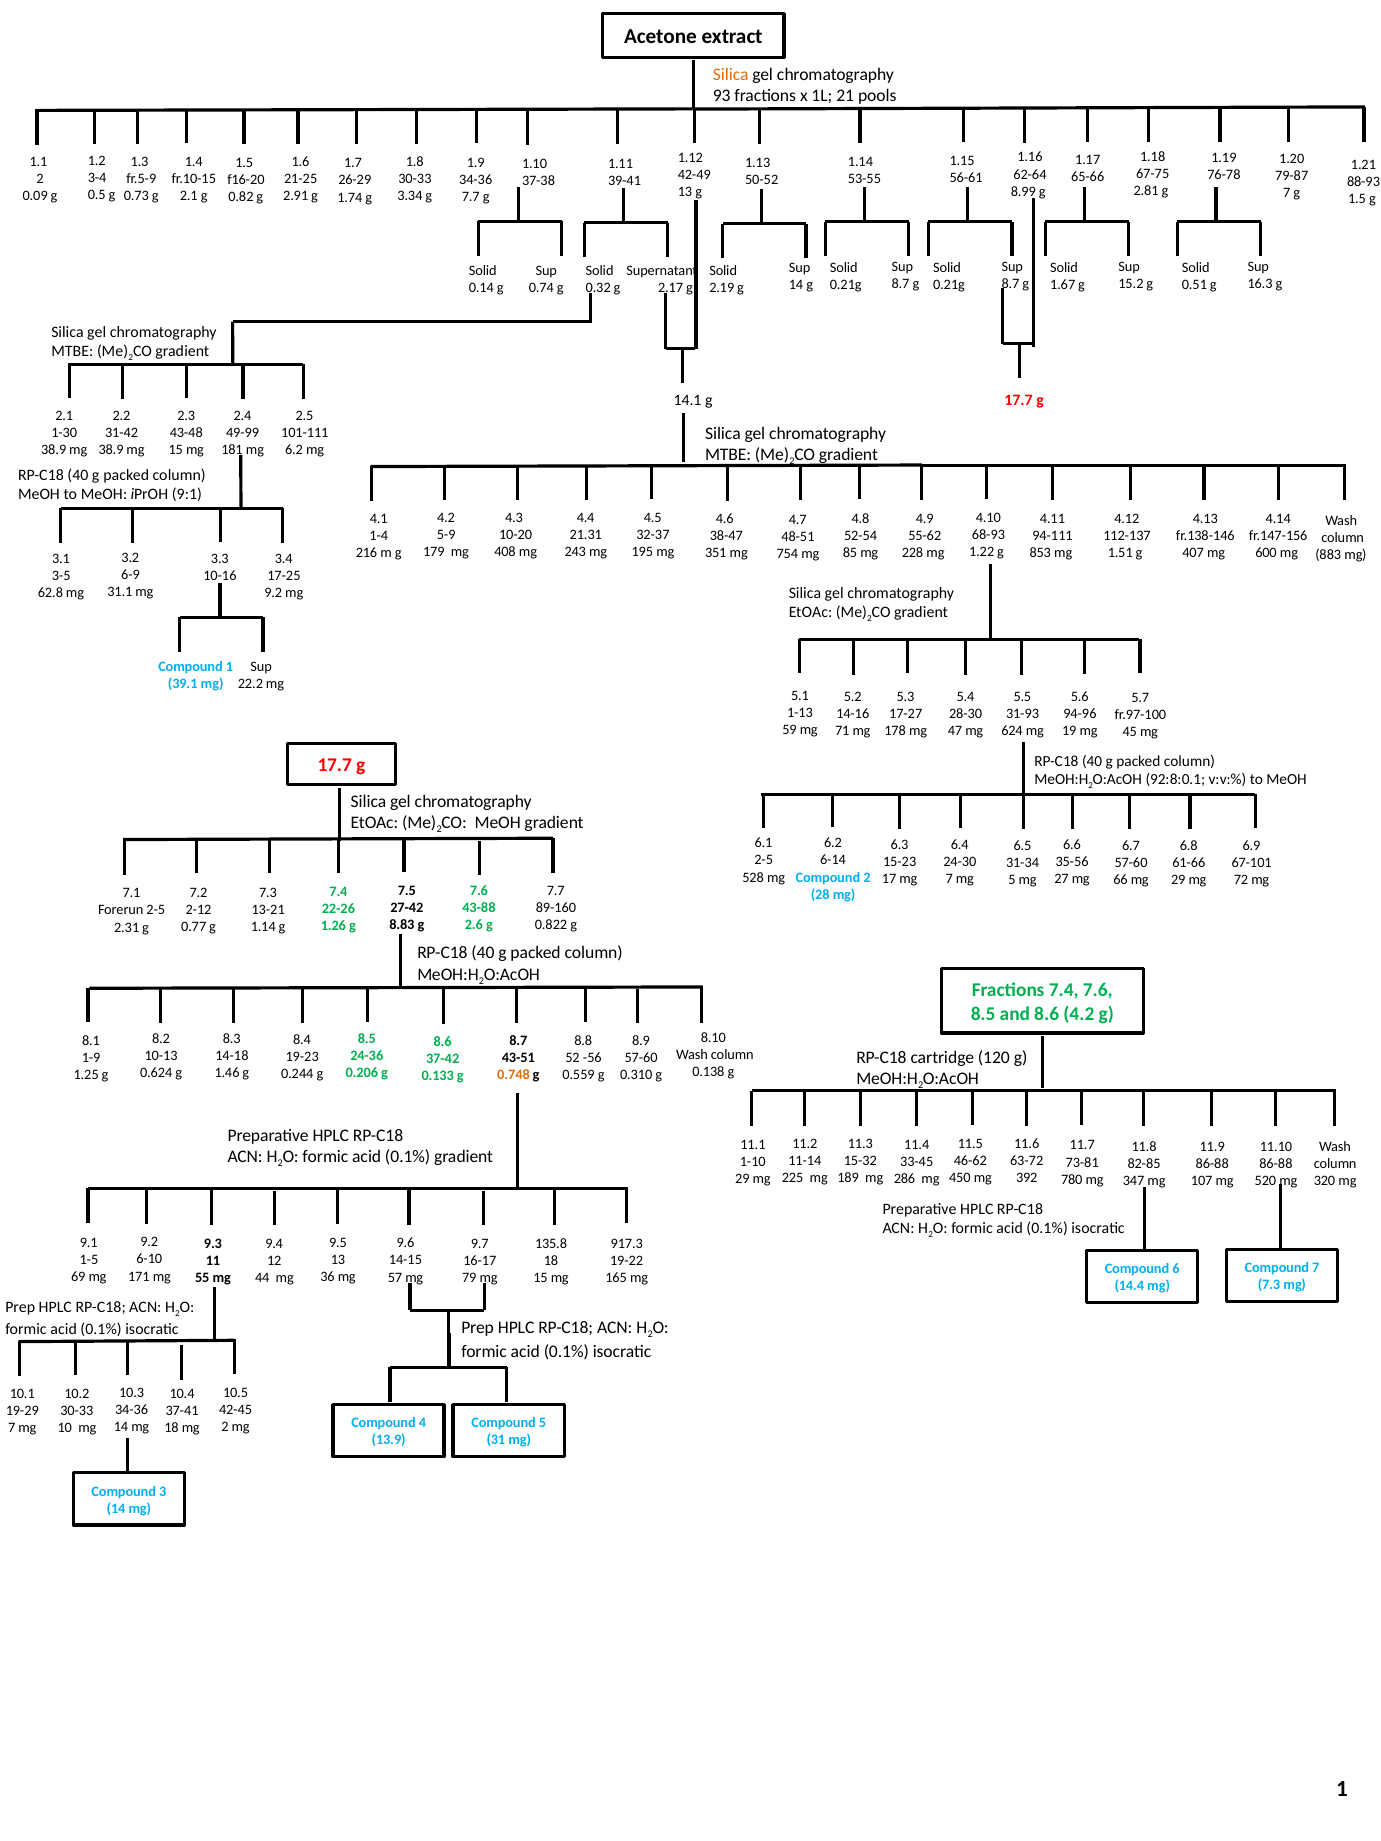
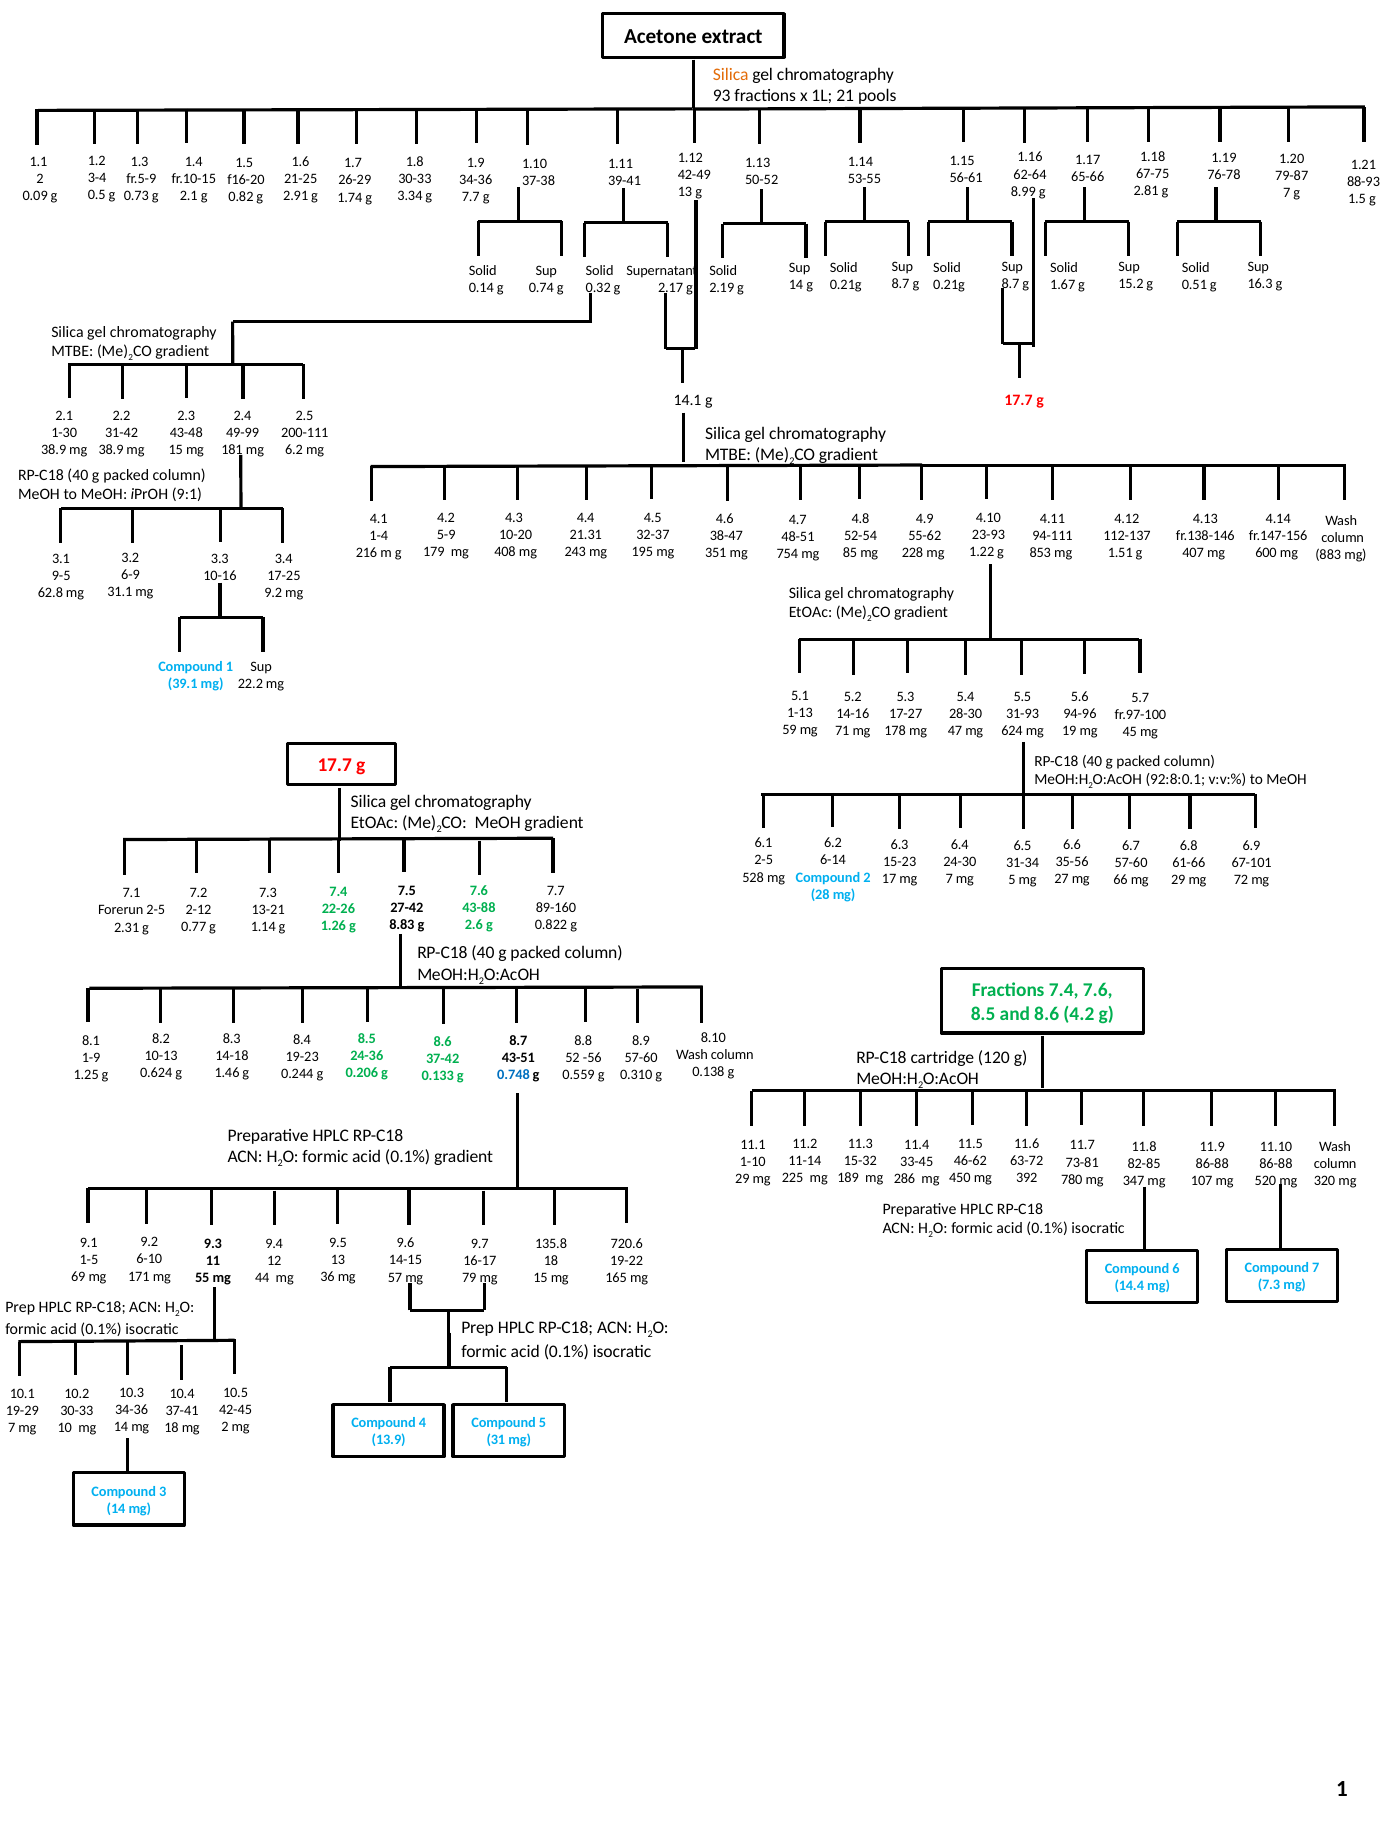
101-111: 101-111 -> 200-111
68-93: 68-93 -> 23-93
3-5: 3-5 -> 9-5
0.748 colour: orange -> blue
917.3: 917.3 -> 720.6
